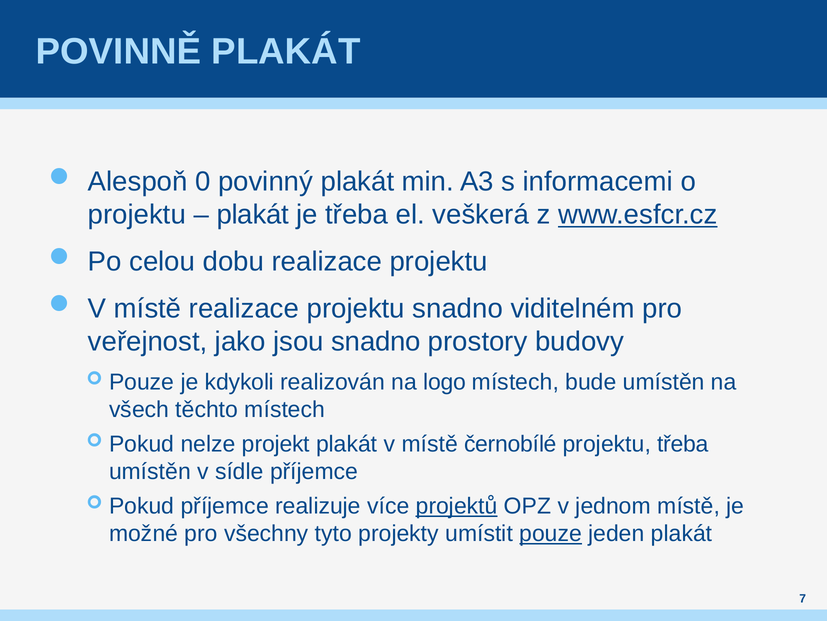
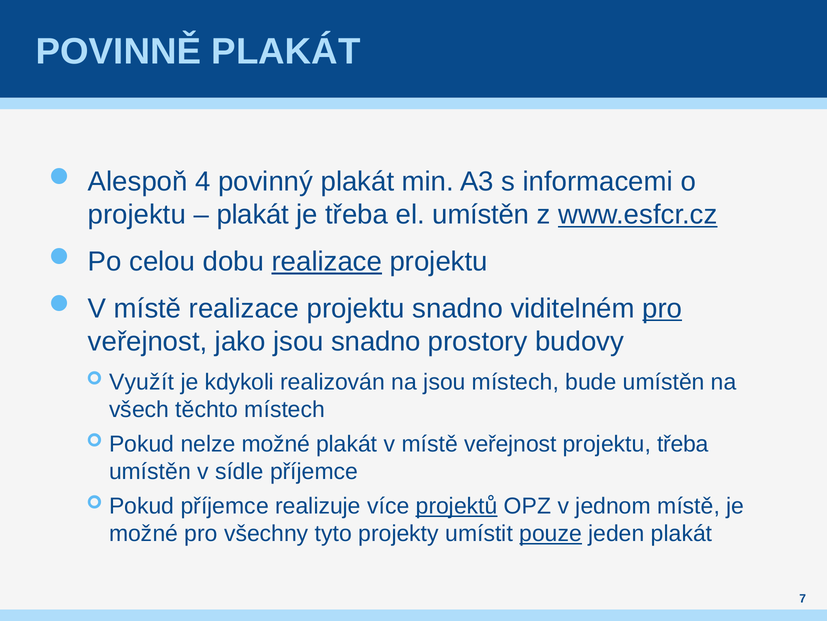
0: 0 -> 4
el veškerá: veškerá -> umístěn
realizace at (327, 261) underline: none -> present
pro at (662, 308) underline: none -> present
Pouze at (142, 382): Pouze -> Využít
na logo: logo -> jsou
nelze projekt: projekt -> možné
místě černobílé: černobílé -> veřejnost
